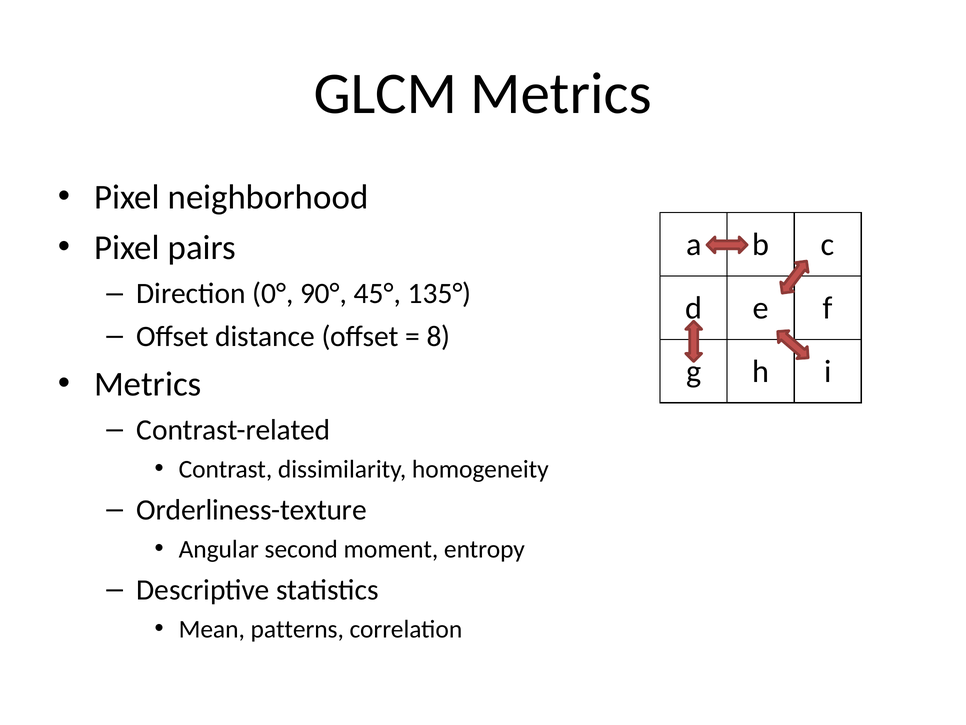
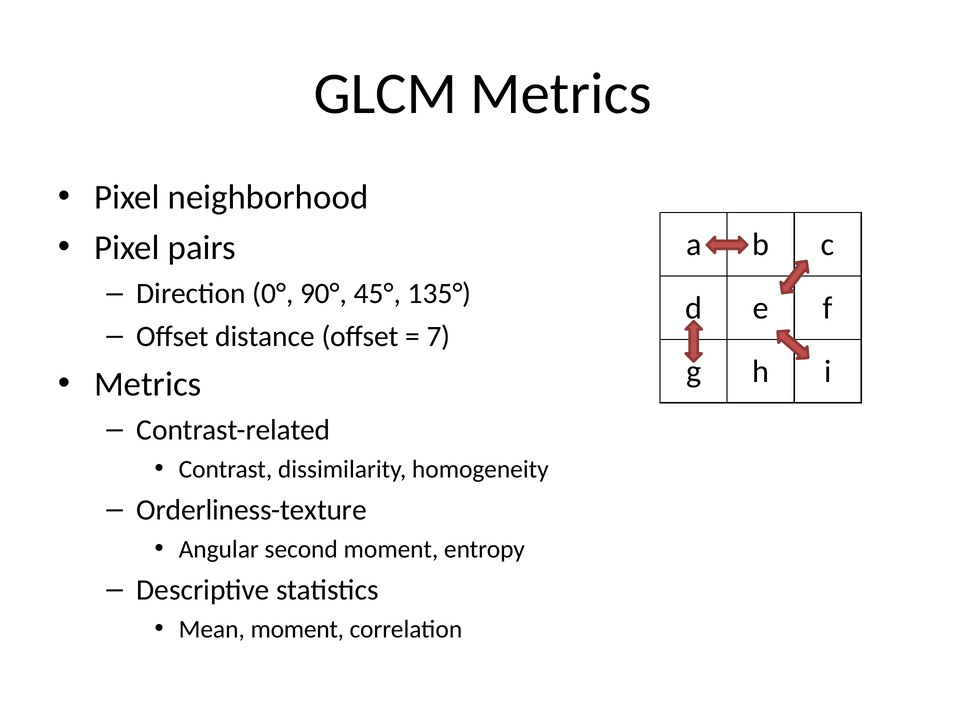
8: 8 -> 7
Mean patterns: patterns -> moment
